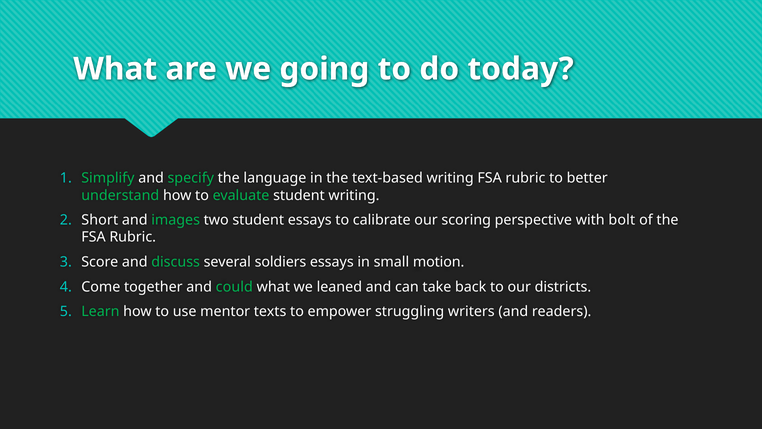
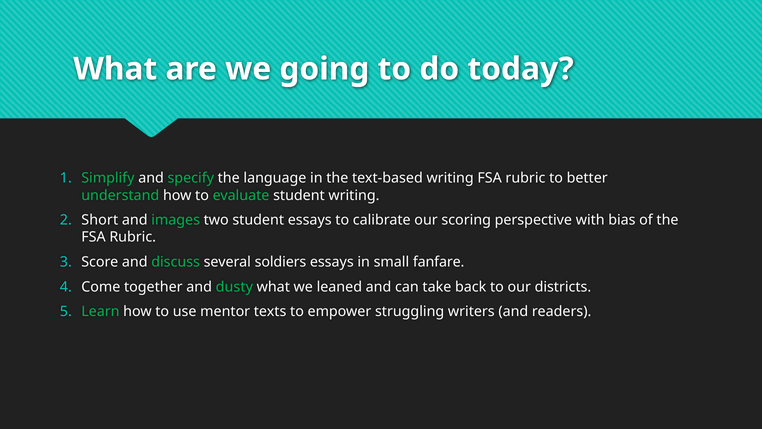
bolt: bolt -> bias
motion: motion -> fanfare
could: could -> dusty
